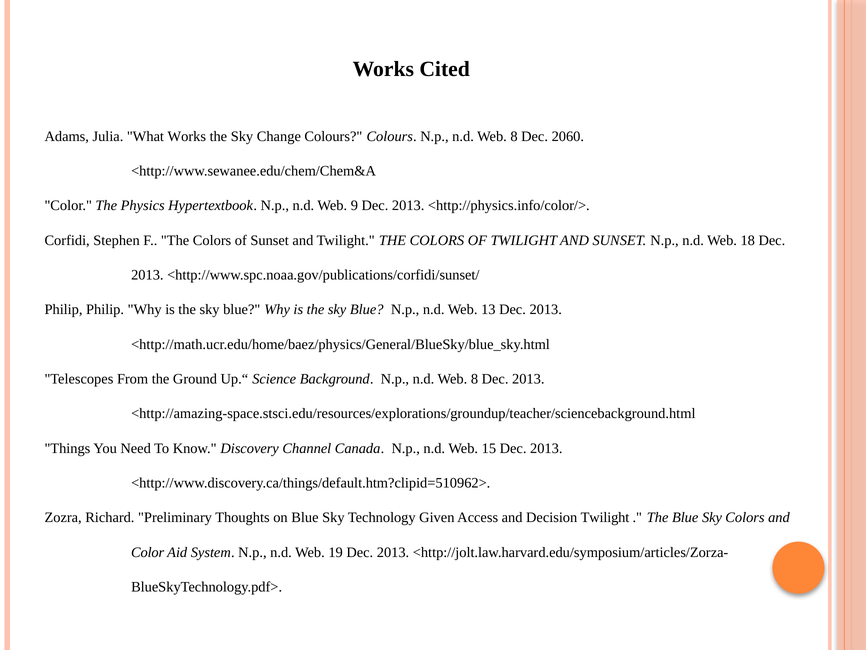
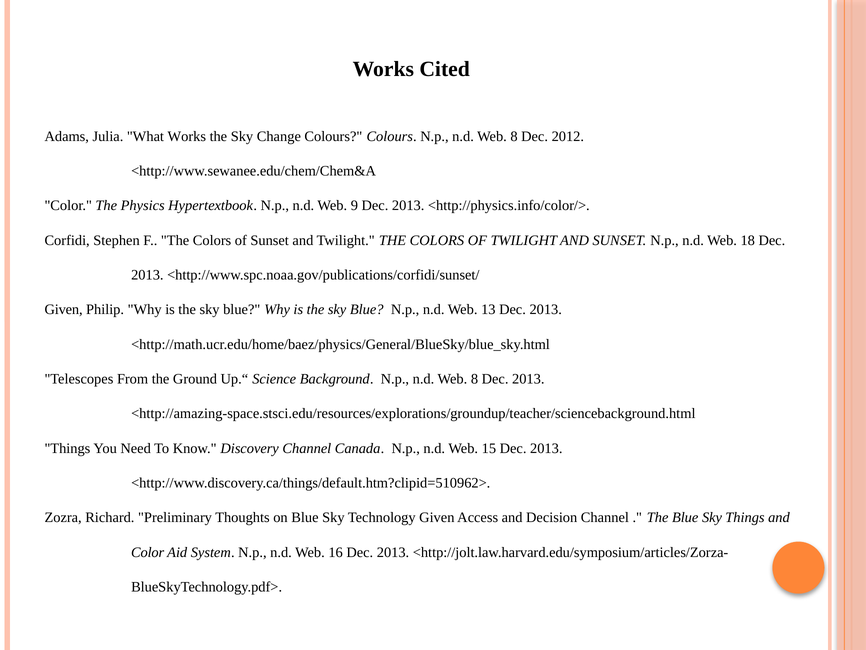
2060: 2060 -> 2012
Philip at (64, 309): Philip -> Given
Decision Twilight: Twilight -> Channel
Sky Colors: Colors -> Things
19: 19 -> 16
